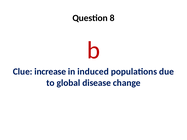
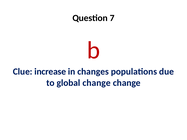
8: 8 -> 7
induced: induced -> changes
global disease: disease -> change
